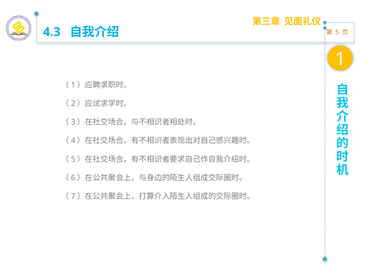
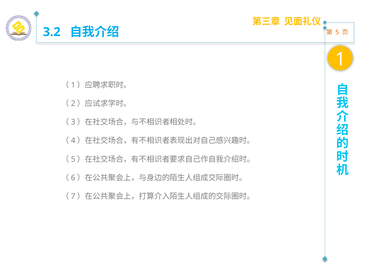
4.3: 4.3 -> 3.2
